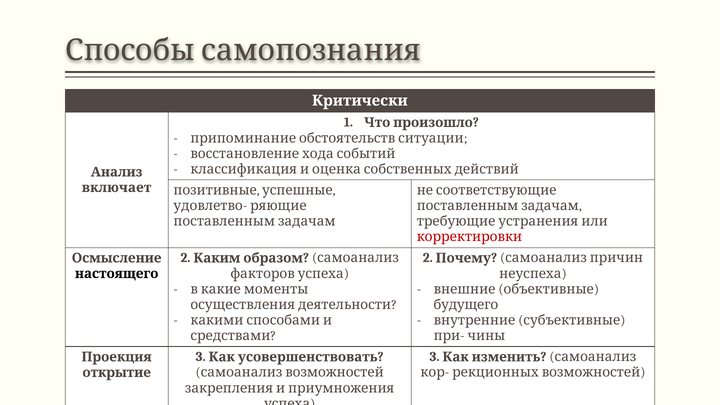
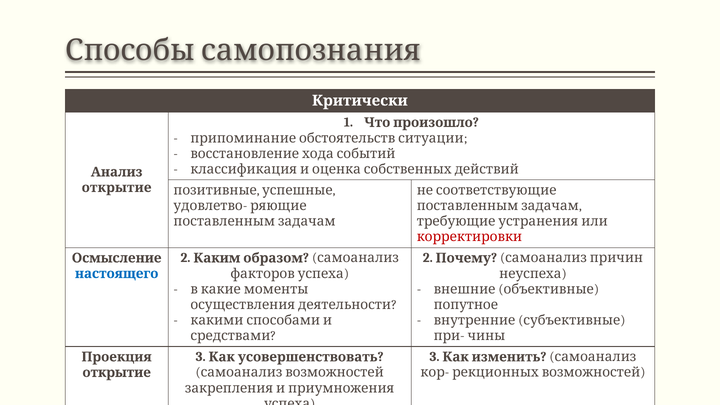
включает at (117, 188): включает -> открытие
настоящего colour: black -> blue
будущего: будущего -> попутное
